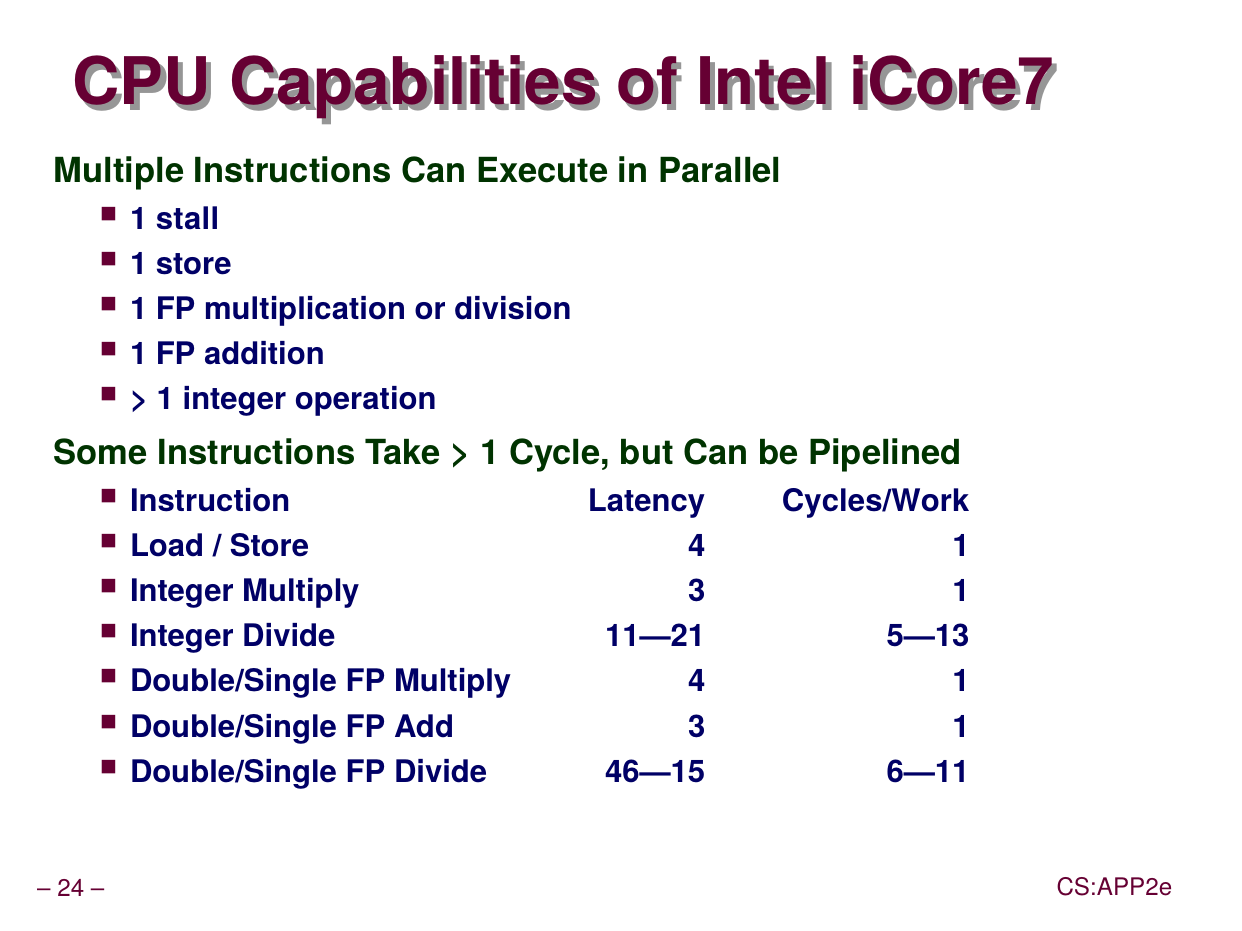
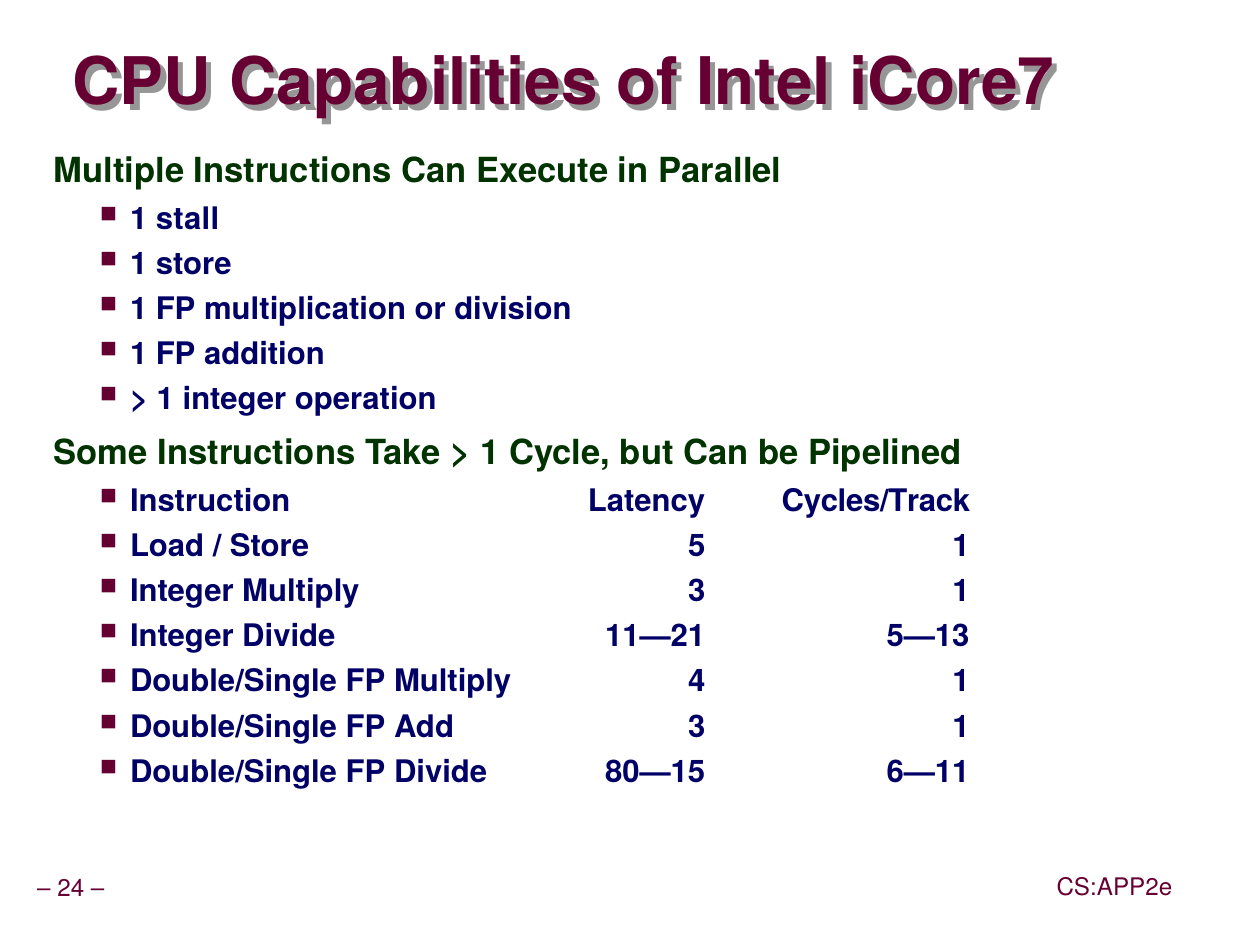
Cycles/Work: Cycles/Work -> Cycles/Track
Store 4: 4 -> 5
46—15: 46—15 -> 80—15
